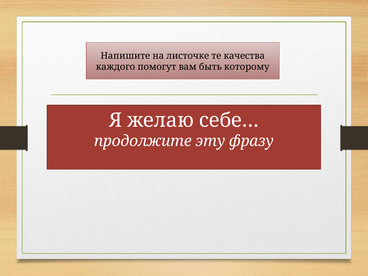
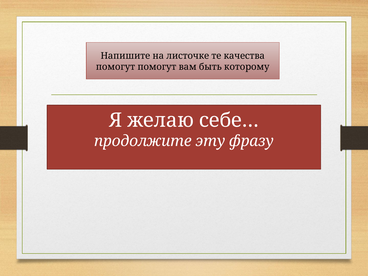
каждого at (115, 67): каждого -> помогут
